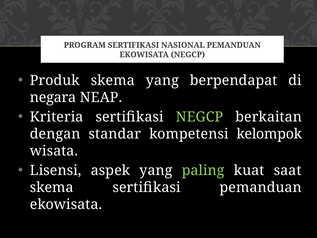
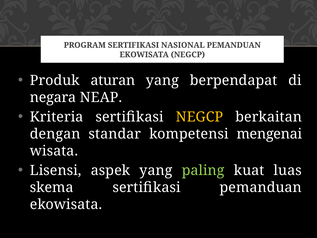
Produk skema: skema -> aturan
NEGCP at (200, 117) colour: light green -> yellow
kelompok: kelompok -> mengenai
saat: saat -> luas
